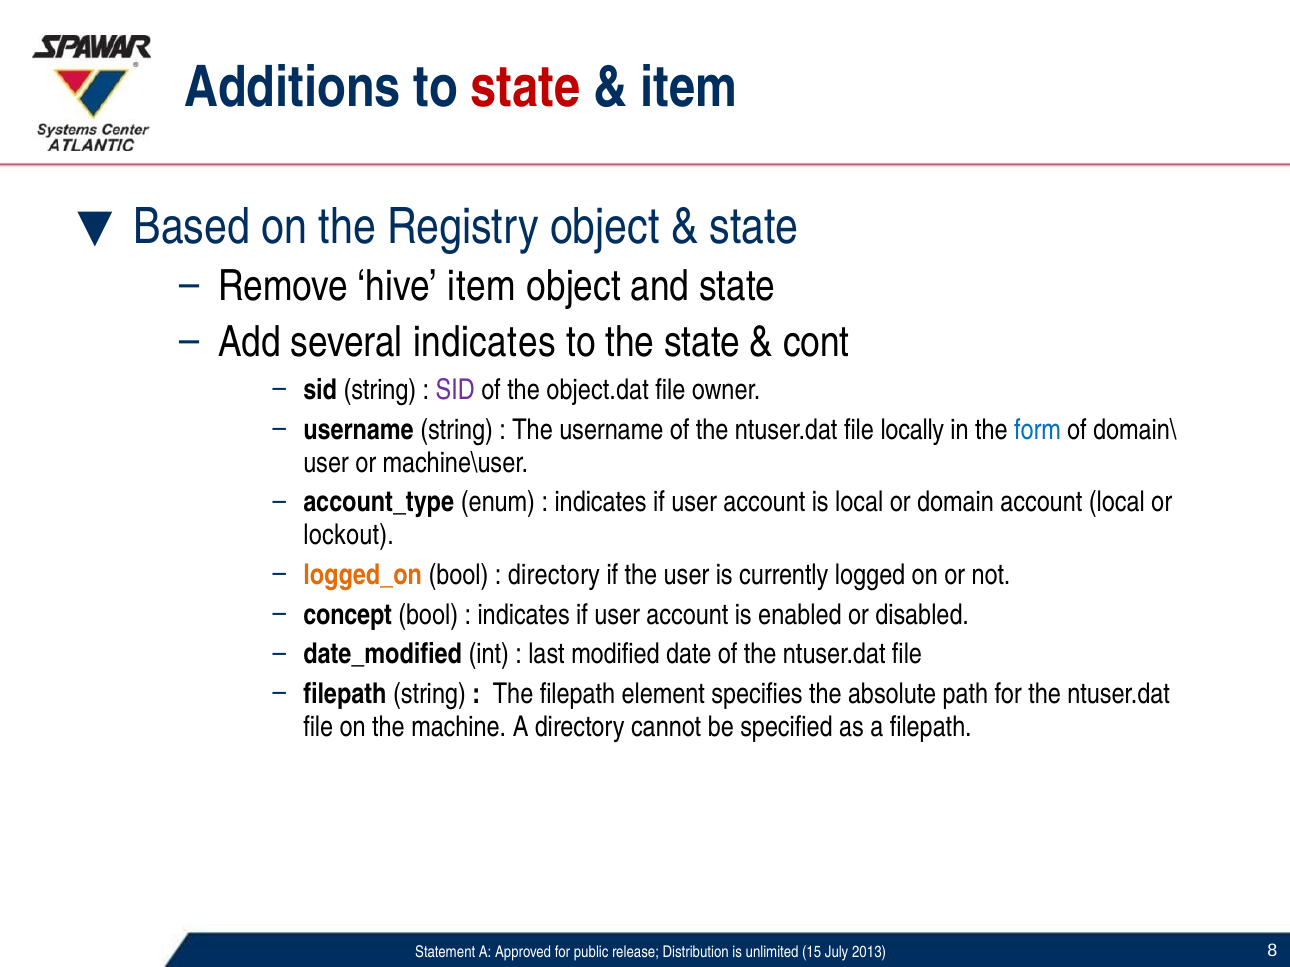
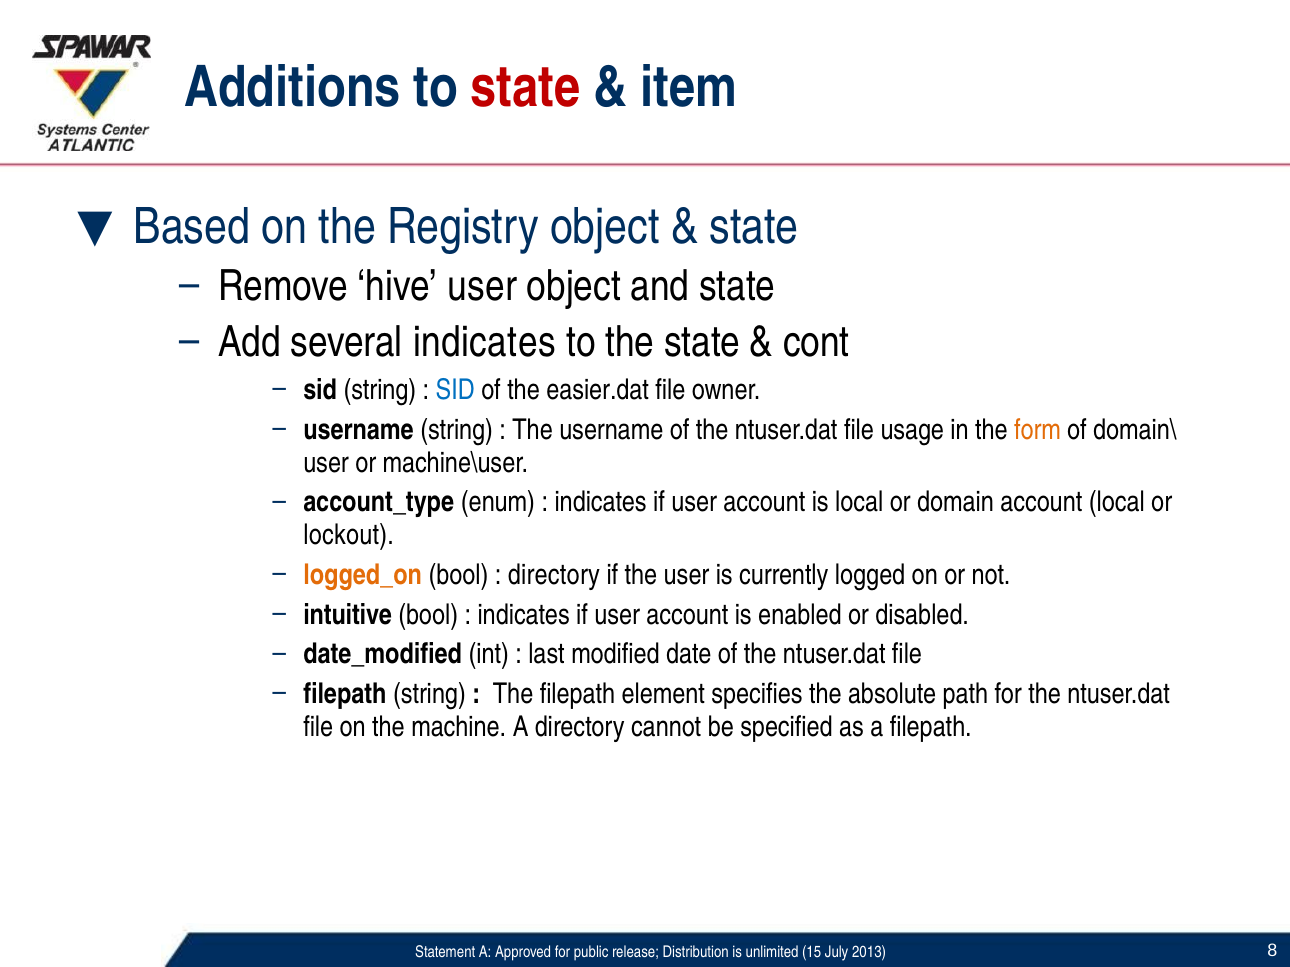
hive item: item -> user
SID at (455, 390) colour: purple -> blue
object.dat: object.dat -> easier.dat
locally: locally -> usage
form colour: blue -> orange
concept: concept -> intuitive
